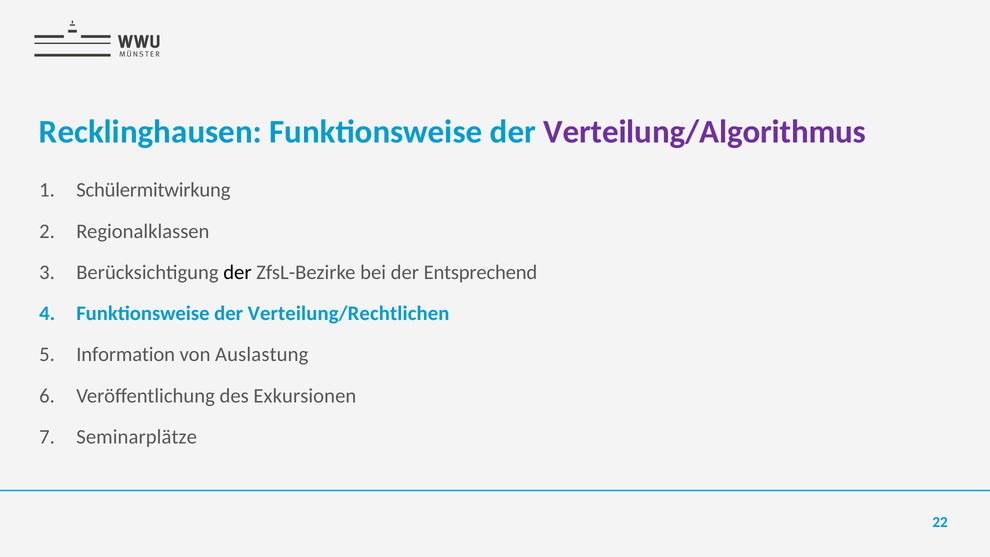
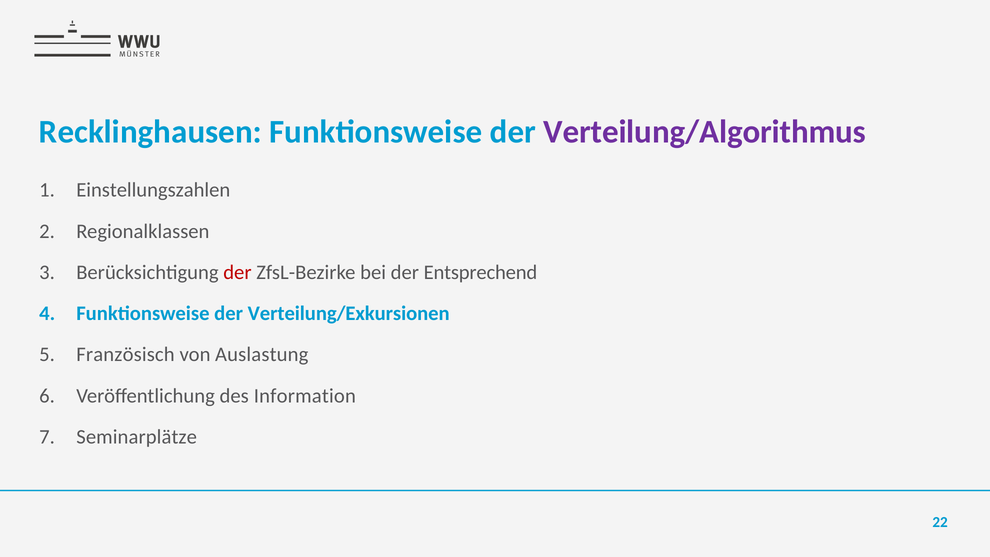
Schülermitwirkung: Schülermitwirkung -> Einstellungszahlen
der at (237, 272) colour: black -> red
Verteilung/Rechtlichen: Verteilung/Rechtlichen -> Verteilung/Exkursionen
Information: Information -> Französisch
Exkursionen: Exkursionen -> Information
